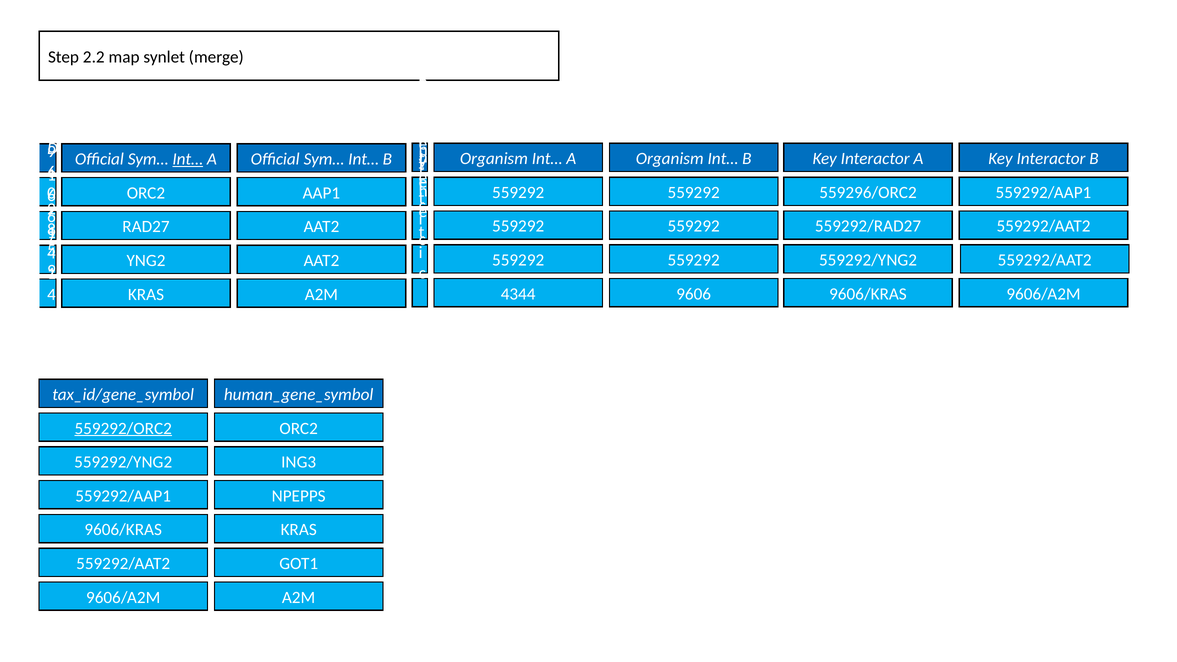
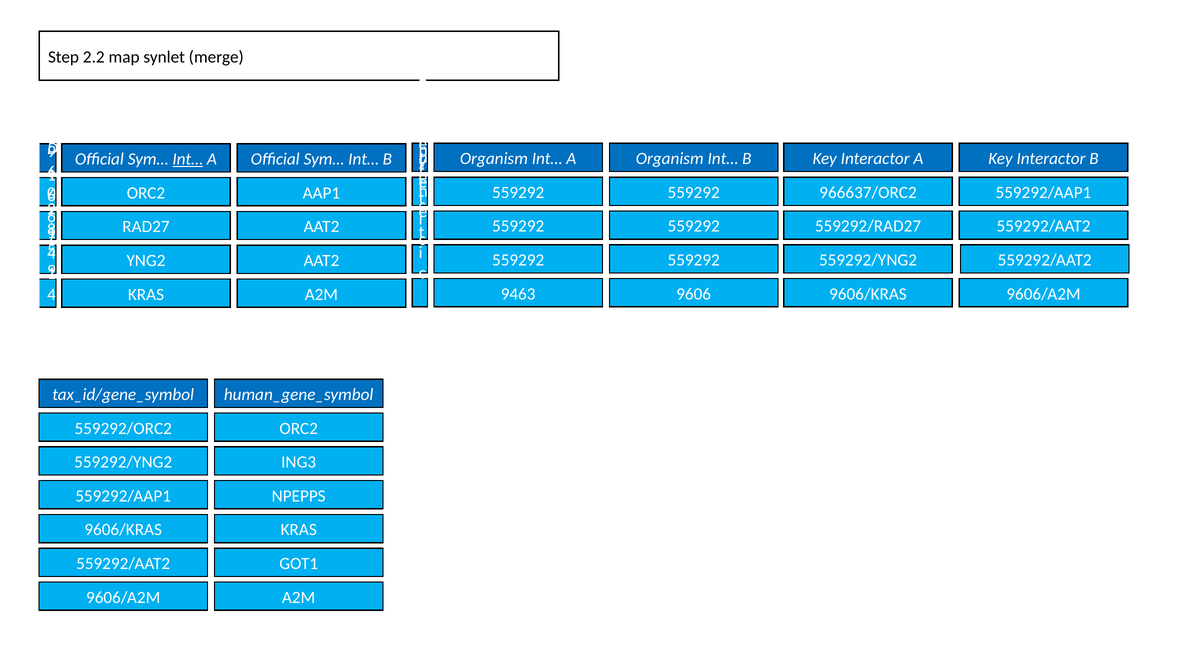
559296/ORC2: 559296/ORC2 -> 966637/ORC2
4344: 4344 -> 9463
559292/ORC2 underline: present -> none
